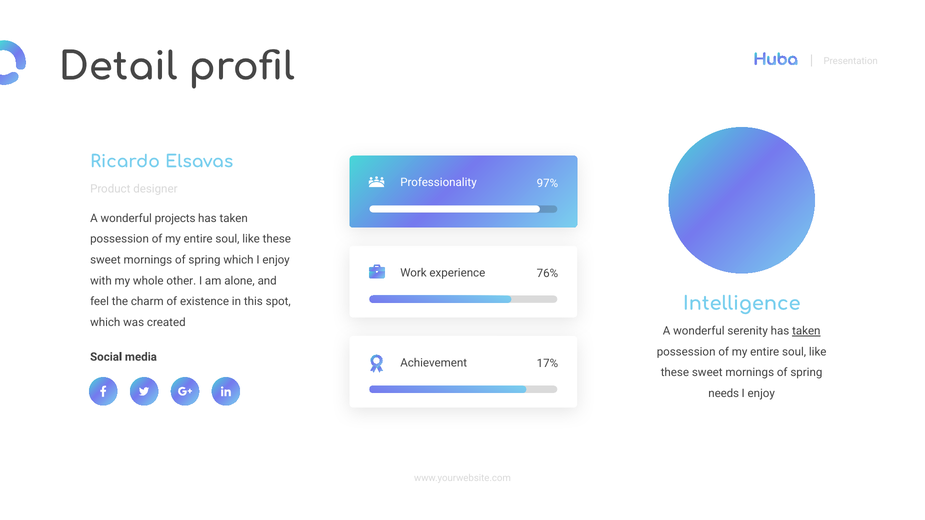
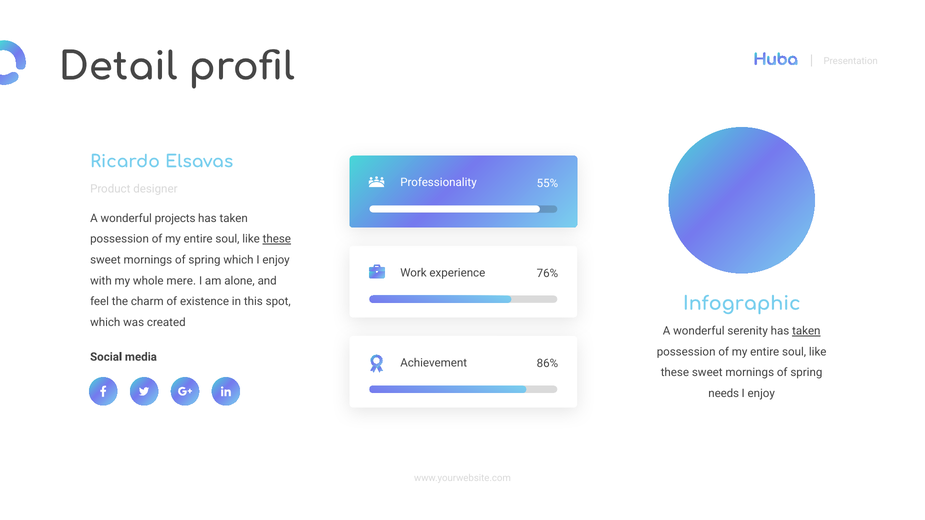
97%: 97% -> 55%
these at (277, 239) underline: none -> present
other: other -> mere
Intelligence: Intelligence -> Infographic
17%: 17% -> 86%
